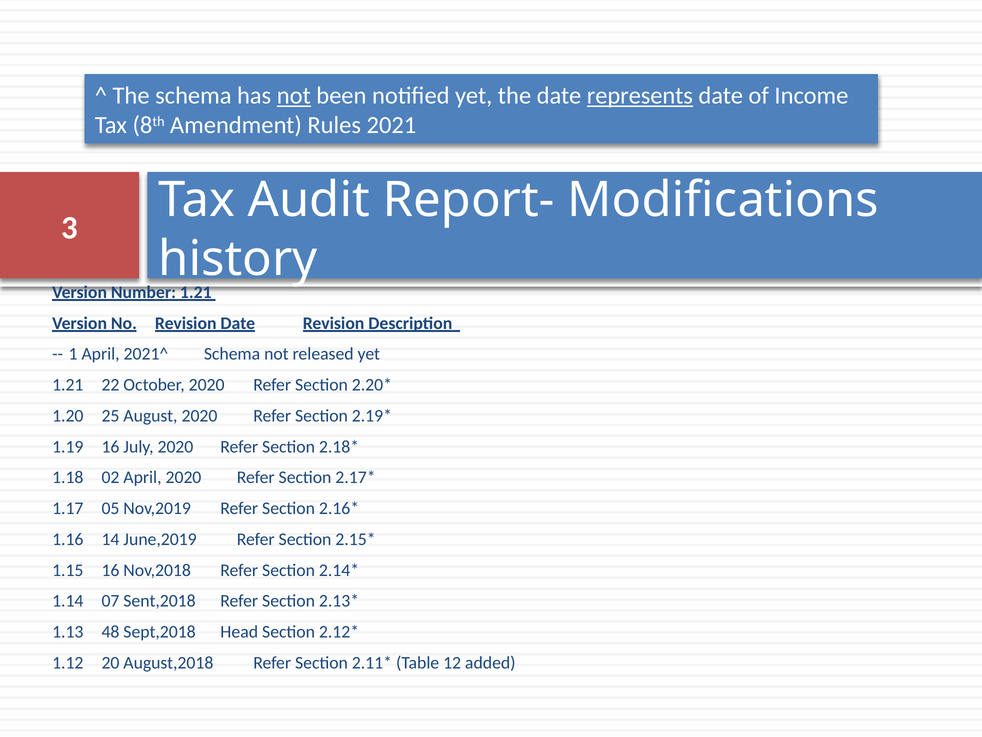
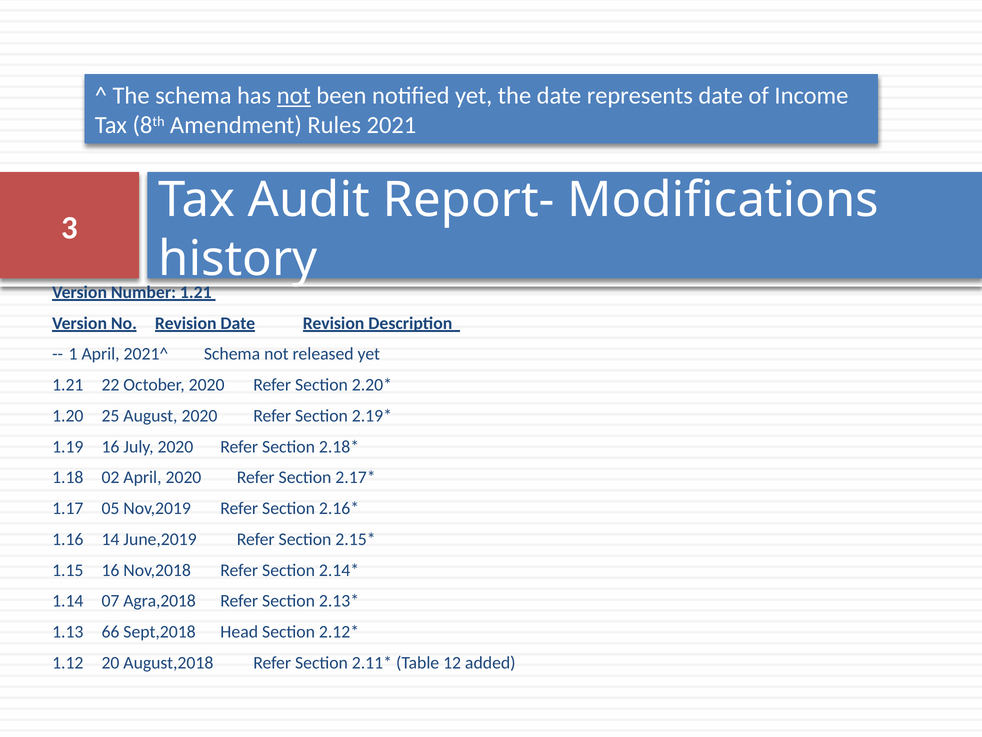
represents underline: present -> none
Sent,2018: Sent,2018 -> Agra,2018
48: 48 -> 66
